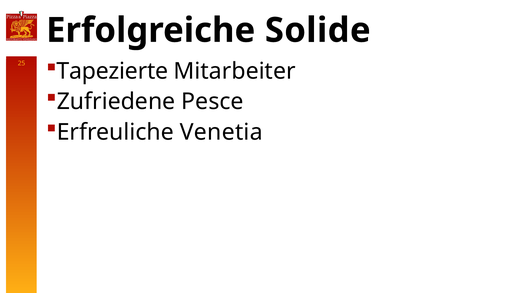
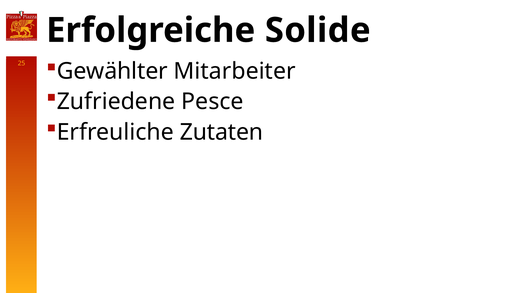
Tapezierte: Tapezierte -> Gewählter
Venetia: Venetia -> Zutaten
